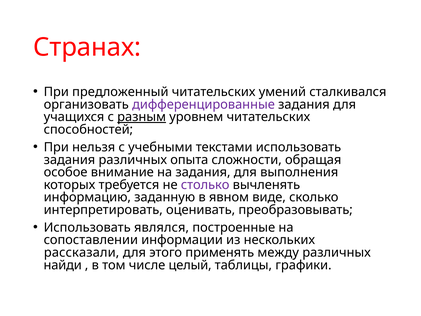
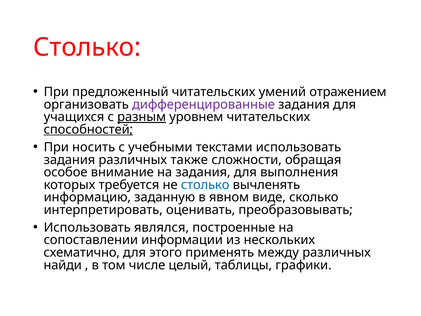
Странах at (87, 47): Странах -> Столько
сталкивался: сталкивался -> отражением
способностей underline: none -> present
нельзя: нельзя -> носить
опыта: опыта -> также
столько at (205, 185) colour: purple -> blue
рассказали: рассказали -> схематично
